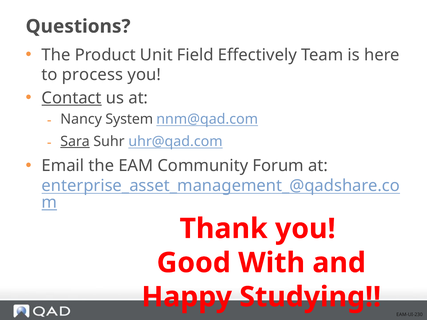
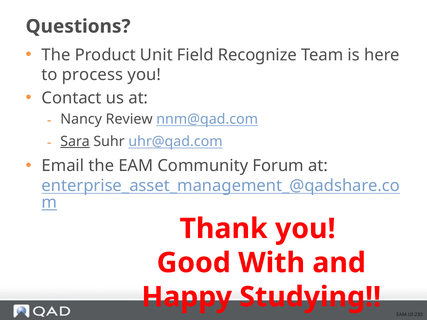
Effectively: Effectively -> Recognize
Contact underline: present -> none
System: System -> Review
